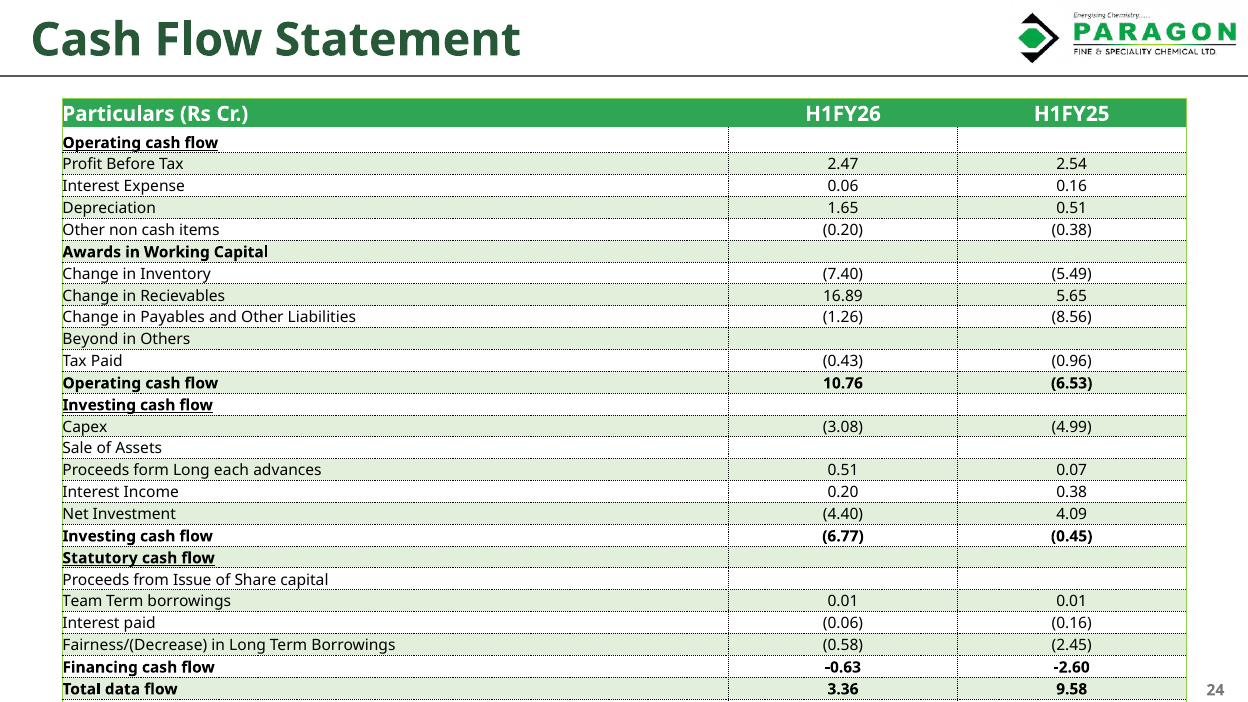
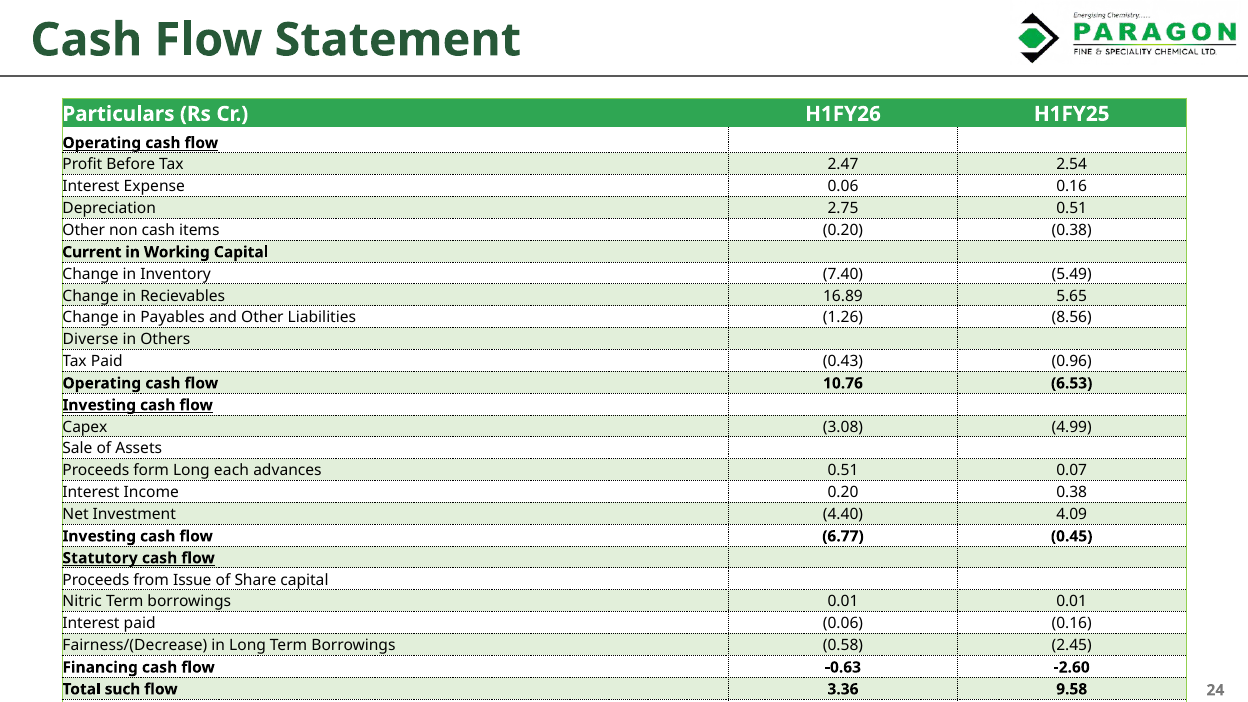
1.65: 1.65 -> 2.75
Awards: Awards -> Current
Beyond: Beyond -> Diverse
Team: Team -> Nitric
data: data -> such
